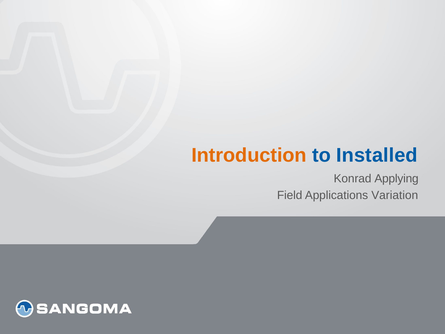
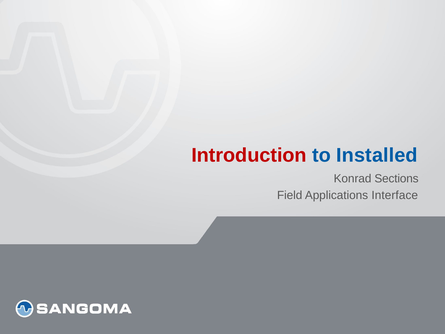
Introduction colour: orange -> red
Applying: Applying -> Sections
Variation: Variation -> Interface
